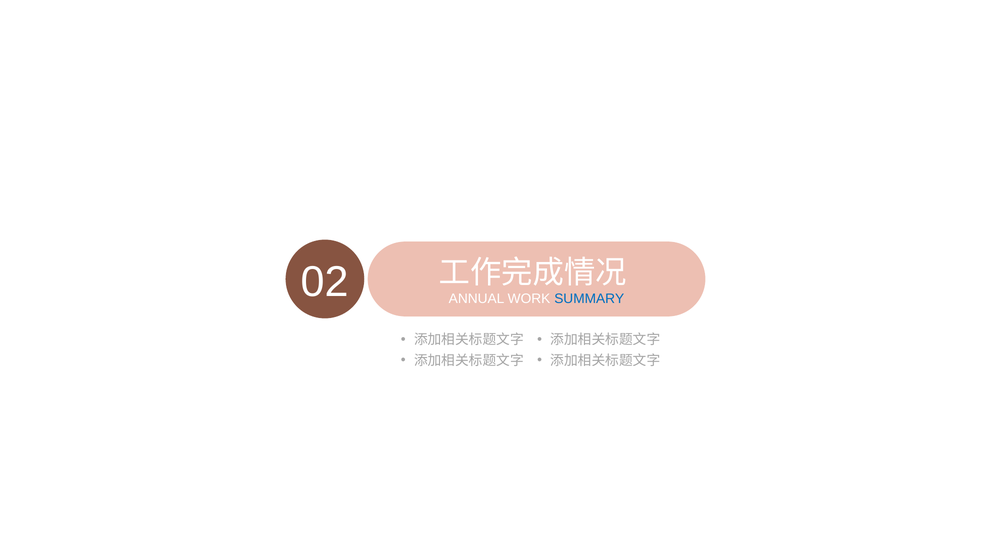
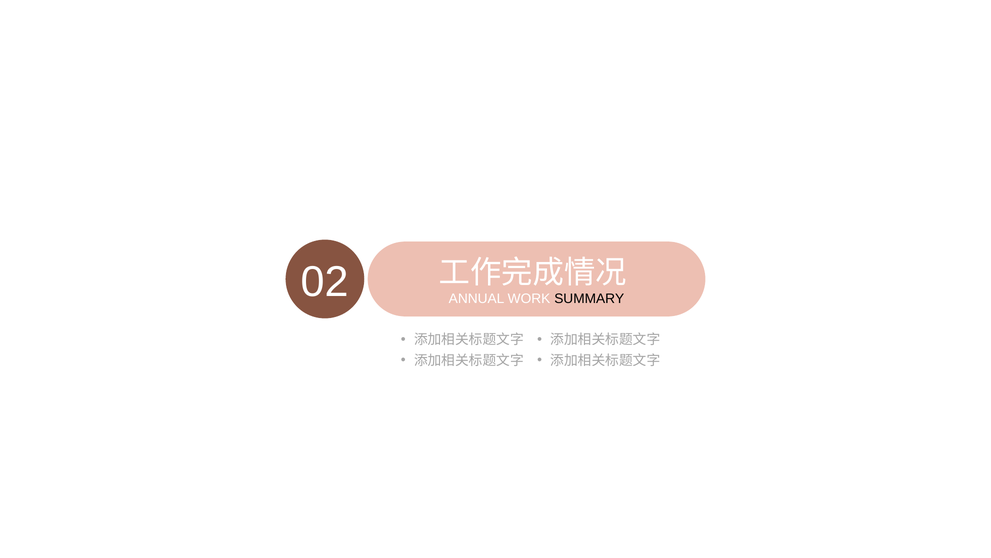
SUMMARY colour: blue -> black
